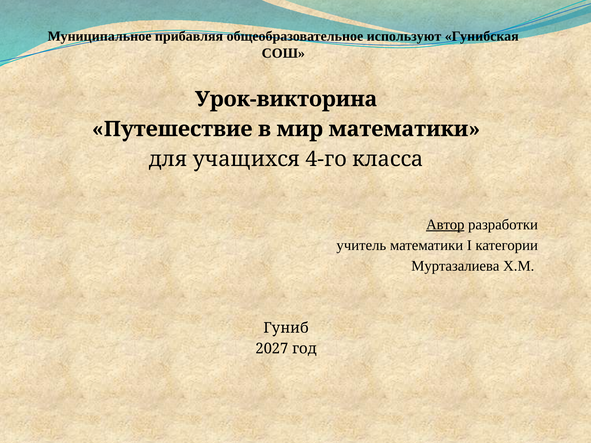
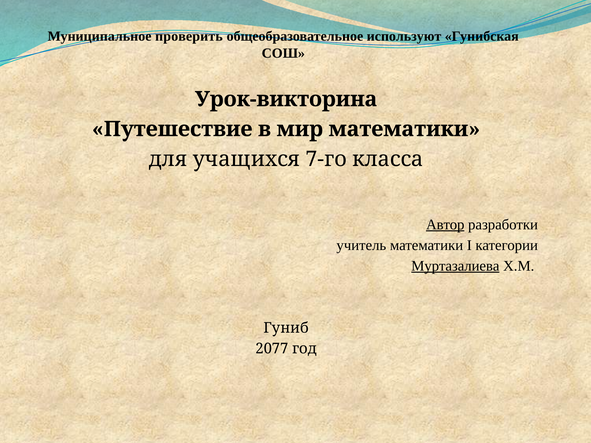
прибавляя: прибавляя -> проверить
4-го: 4-го -> 7-го
Муртазалиева underline: none -> present
2027: 2027 -> 2077
